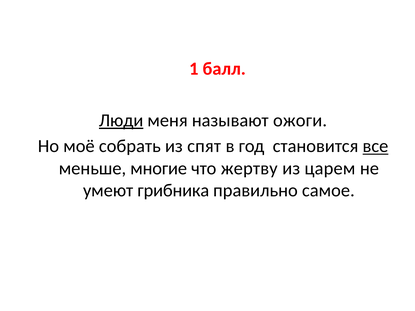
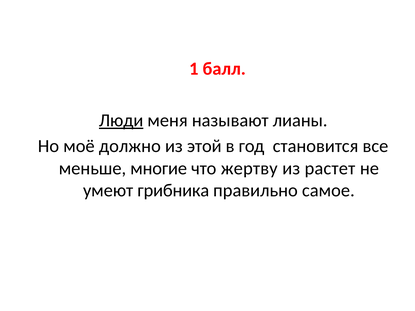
ожоги: ожоги -> лианы
собрать: собрать -> должно
спят: спят -> этой
все underline: present -> none
царем: царем -> растет
